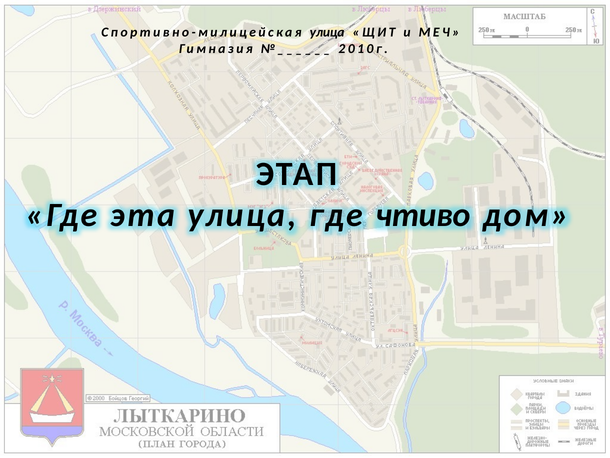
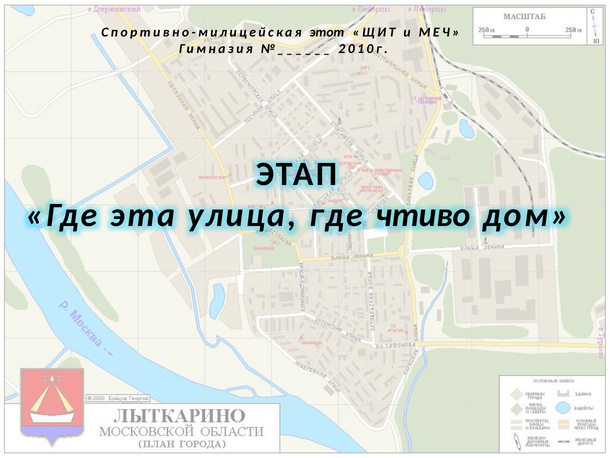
Спортивно-милицейская улица: улица -> этот
